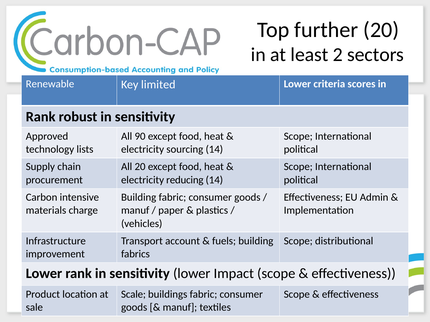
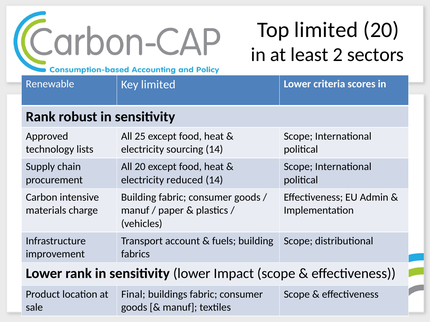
Top further: further -> limited
90: 90 -> 25
reducing: reducing -> reduced
Scale: Scale -> Final
